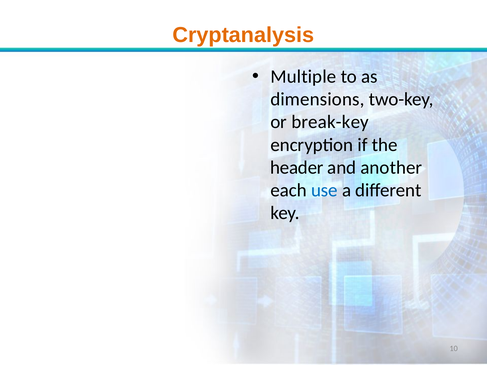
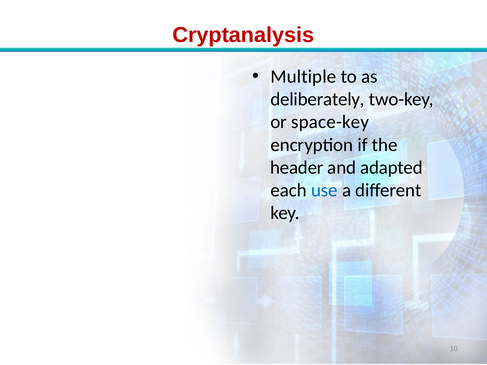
Cryptanalysis colour: orange -> red
dimensions: dimensions -> deliberately
break-key: break-key -> space-key
another: another -> adapted
